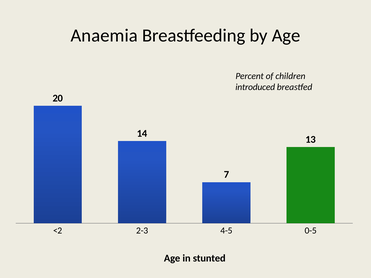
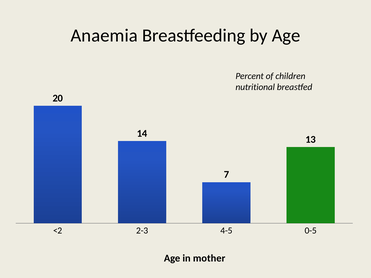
introduced: introduced -> nutritional
stunted: stunted -> mother
